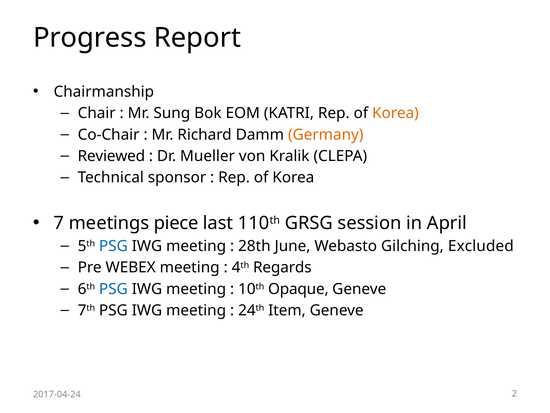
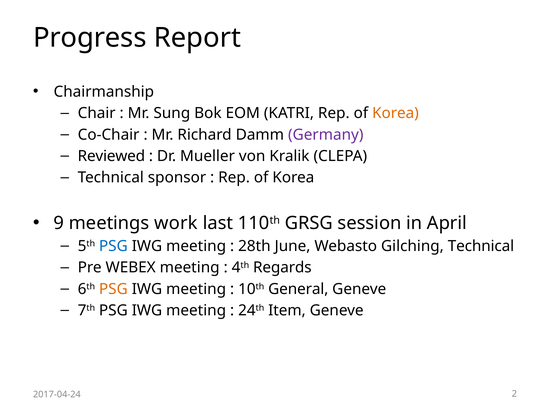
Germany colour: orange -> purple
7: 7 -> 9
piece: piece -> work
Gilching Excluded: Excluded -> Technical
PSG at (113, 289) colour: blue -> orange
Opaque: Opaque -> General
